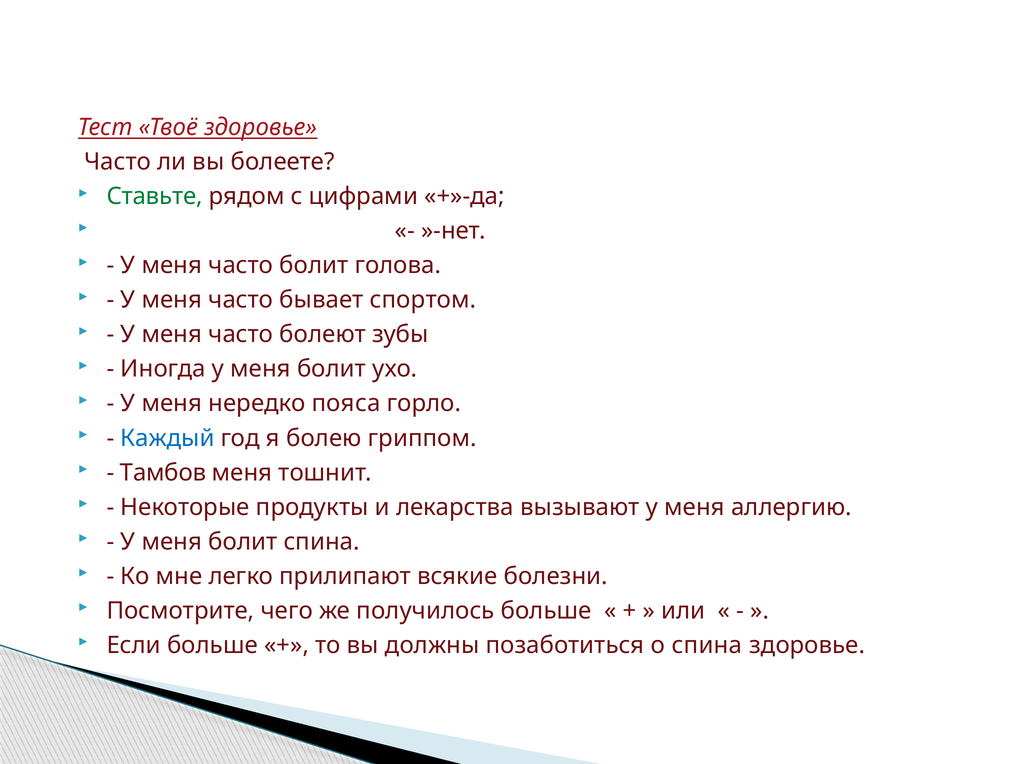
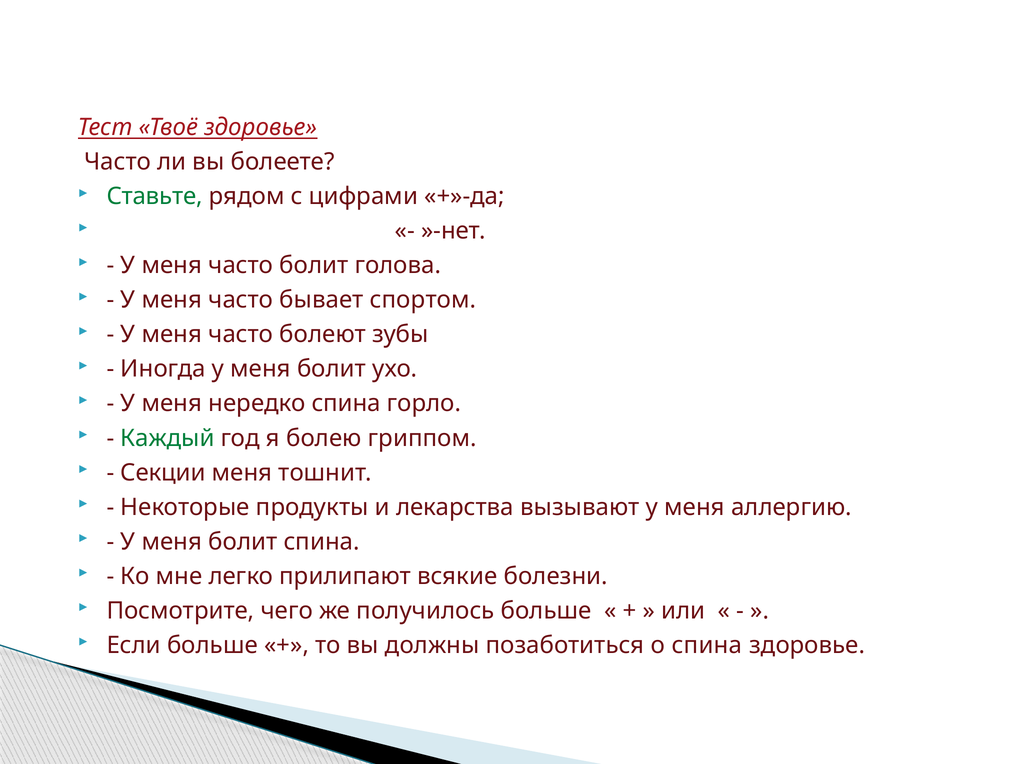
нередко пояса: пояса -> спина
Каждый colour: blue -> green
Тамбов: Тамбов -> Секции
